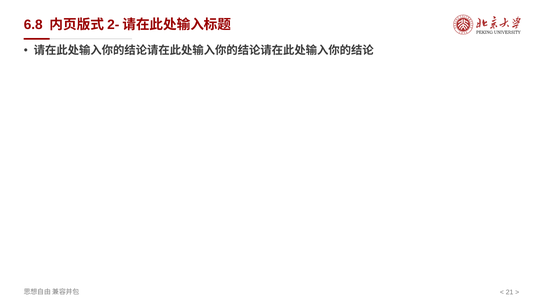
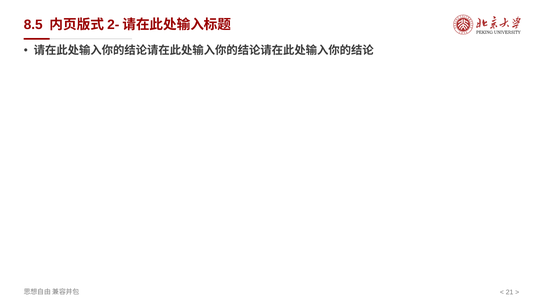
6.8: 6.8 -> 8.5
